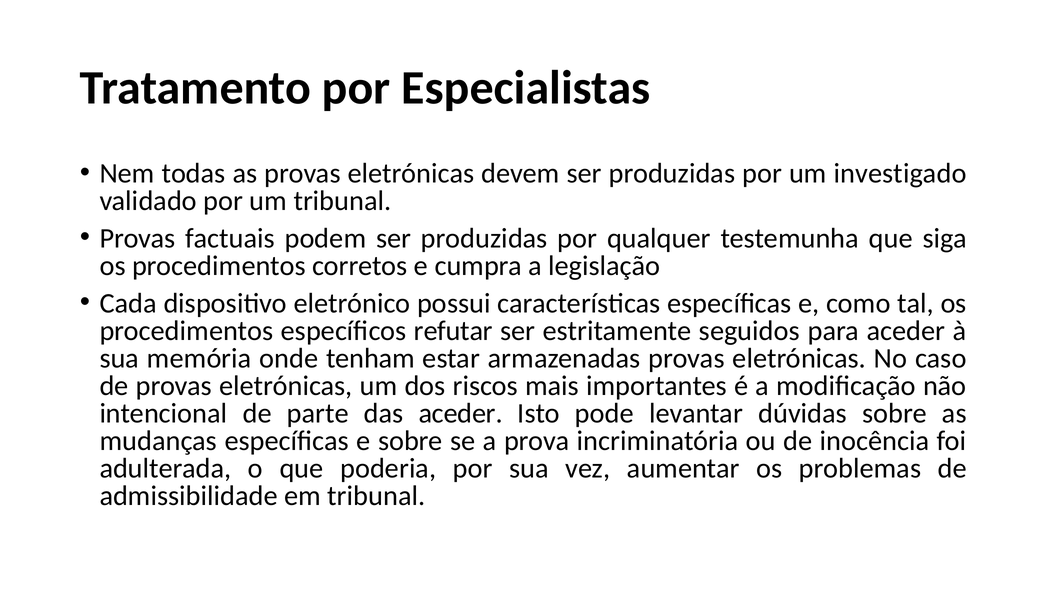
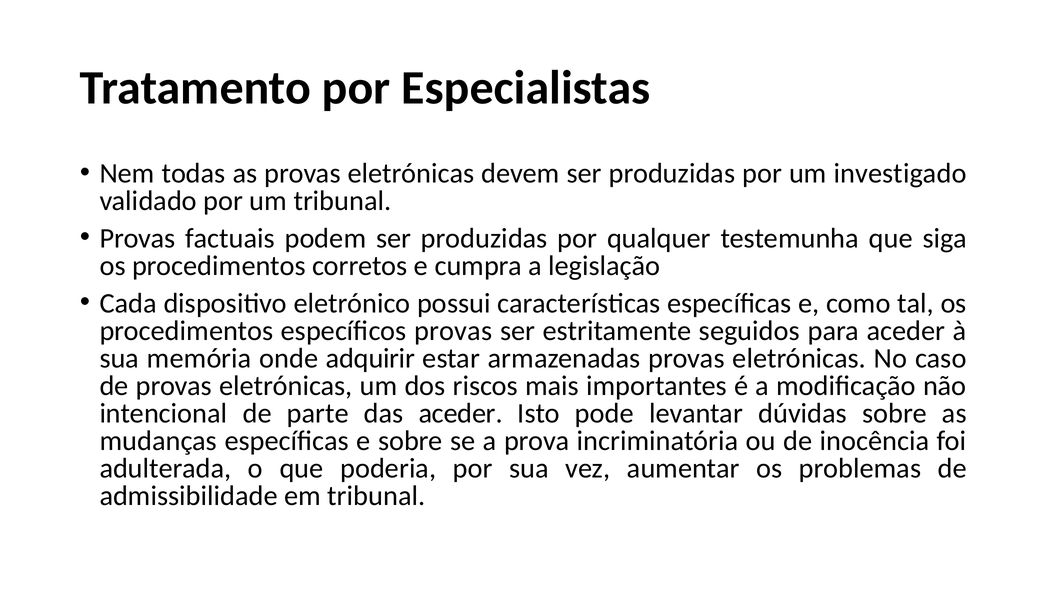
específicos refutar: refutar -> provas
tenham: tenham -> adquirir
